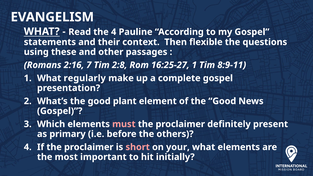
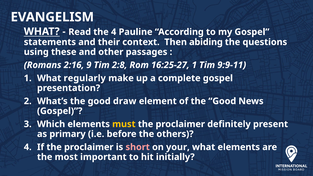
flexible: flexible -> abiding
7: 7 -> 9
8:9-11: 8:9-11 -> 9:9-11
plant: plant -> draw
must colour: pink -> yellow
